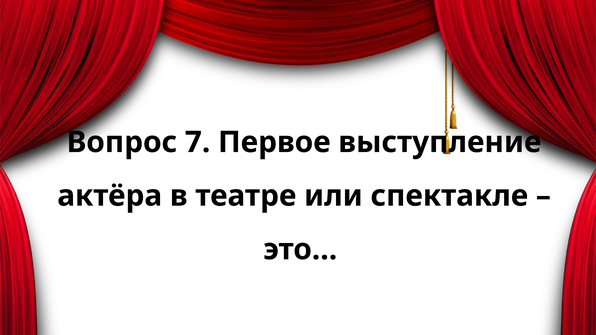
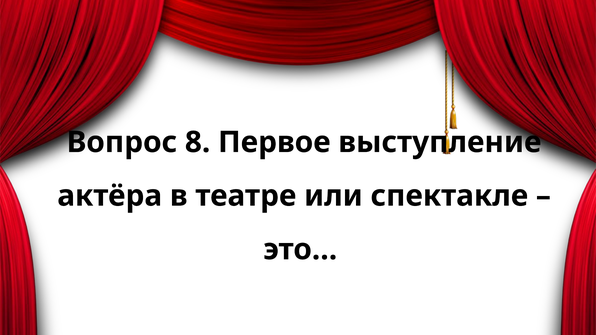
7: 7 -> 8
